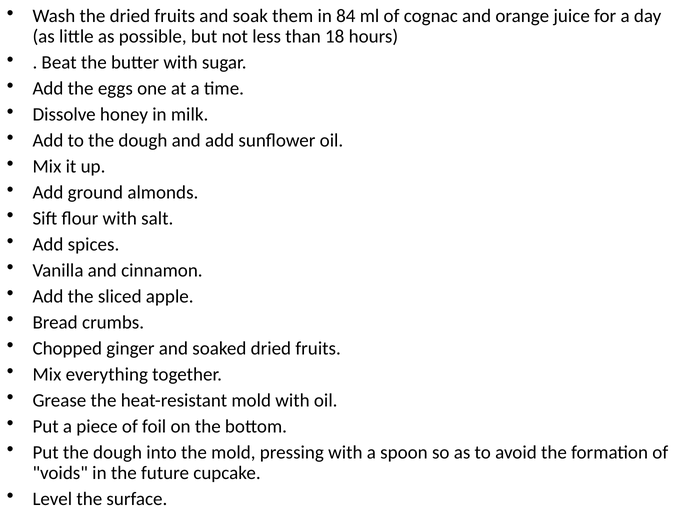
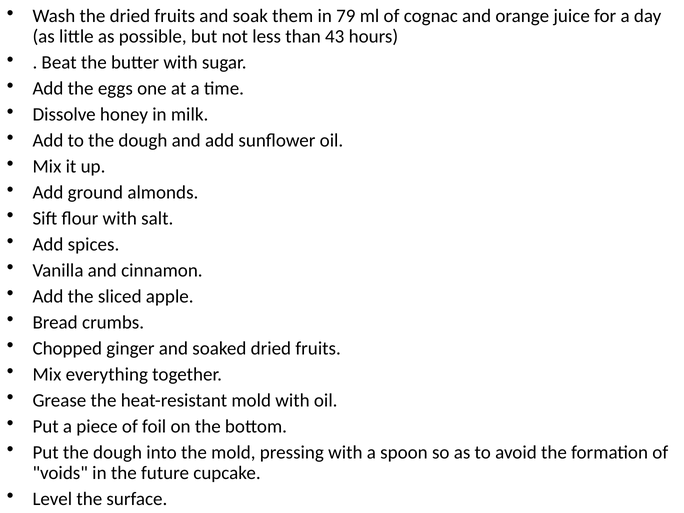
84: 84 -> 79
18: 18 -> 43
